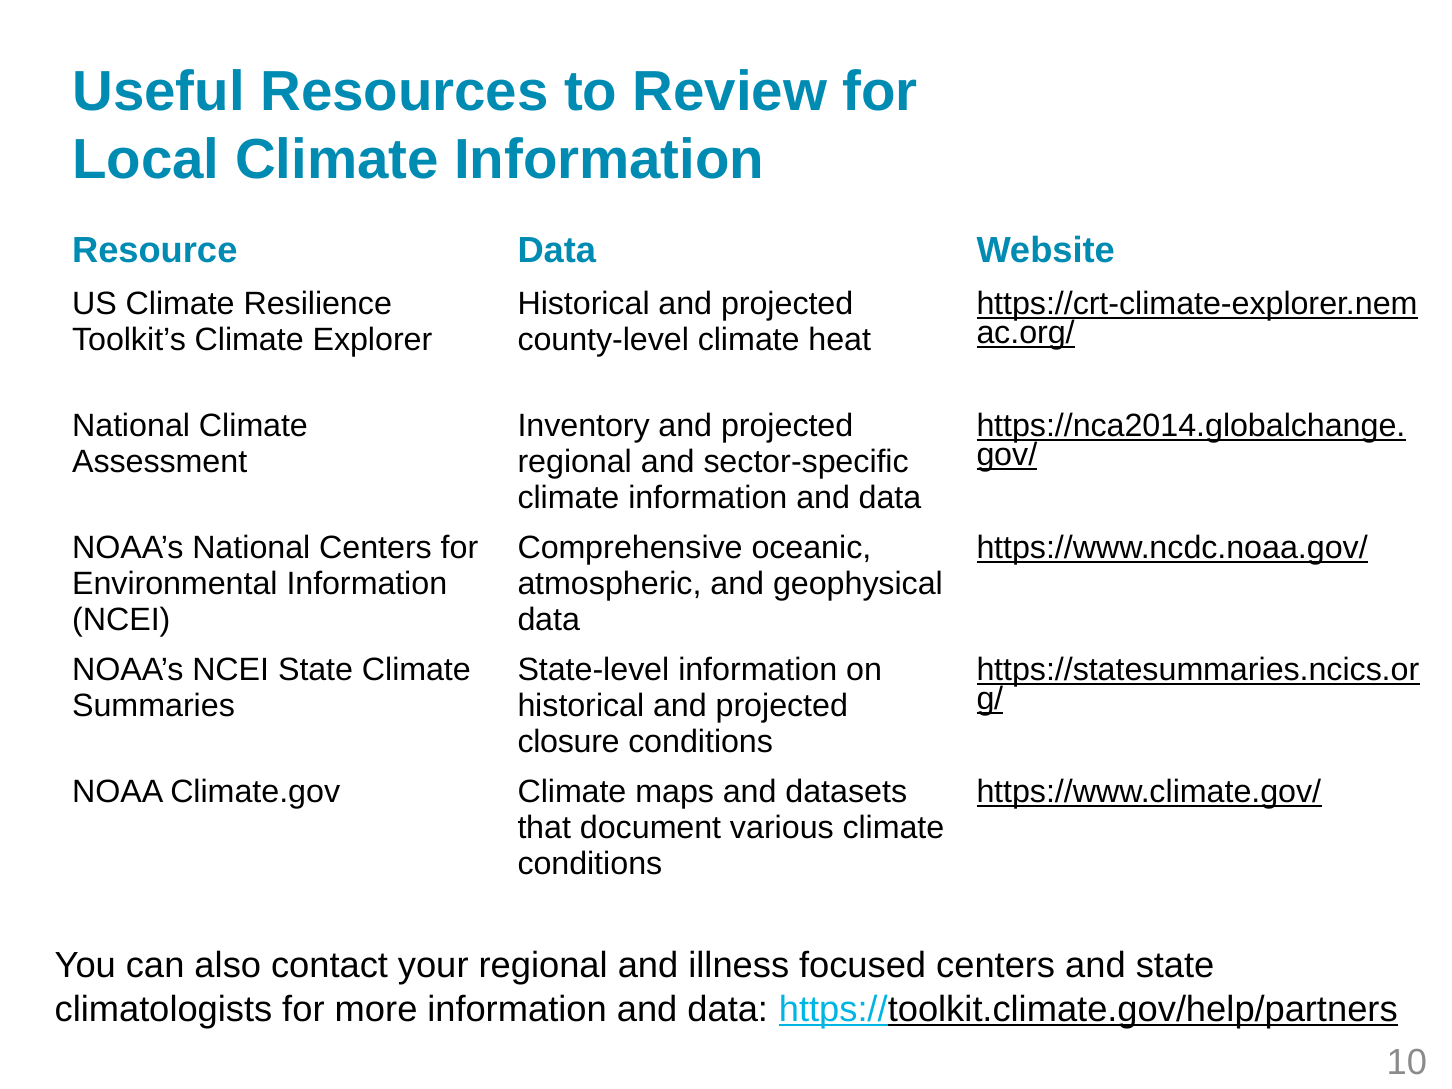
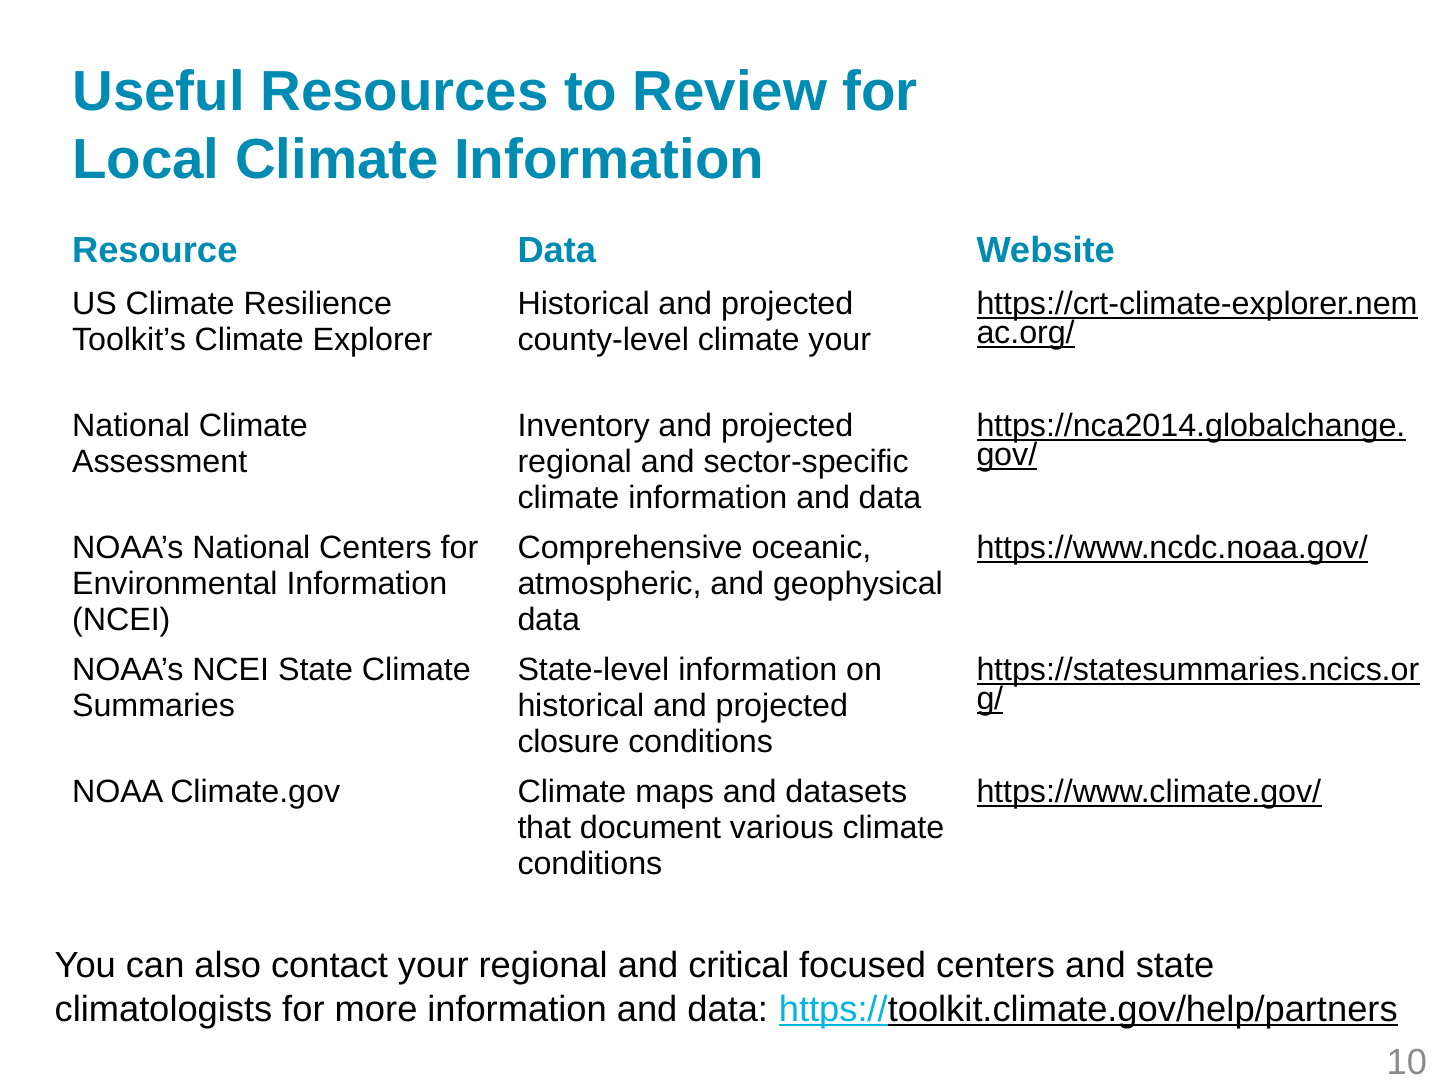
climate heat: heat -> your
illness: illness -> critical
